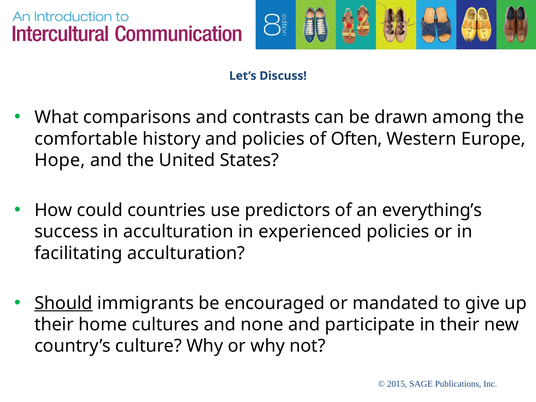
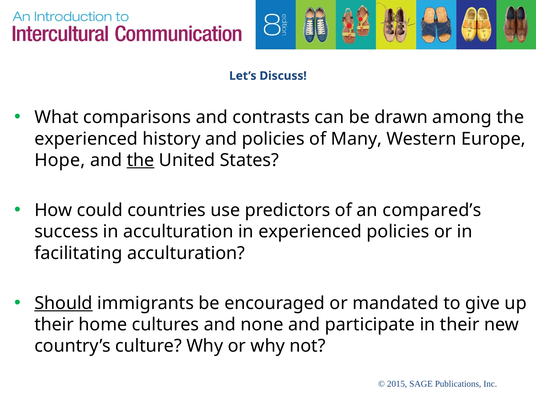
comfortable at (86, 139): comfortable -> experienced
Often: Often -> Many
the at (141, 160) underline: none -> present
everything’s: everything’s -> compared’s
